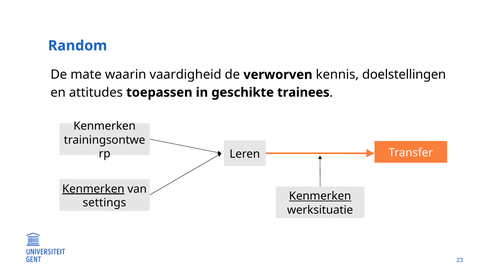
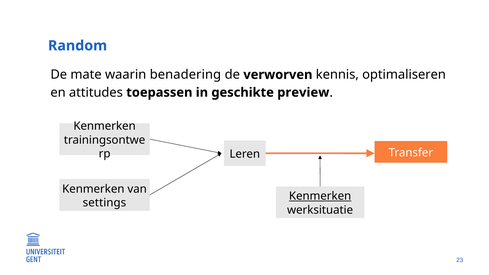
vaardigheid: vaardigheid -> benadering
doelstellingen: doelstellingen -> optimaliseren
trainees: trainees -> preview
Kenmerken at (93, 189) underline: present -> none
